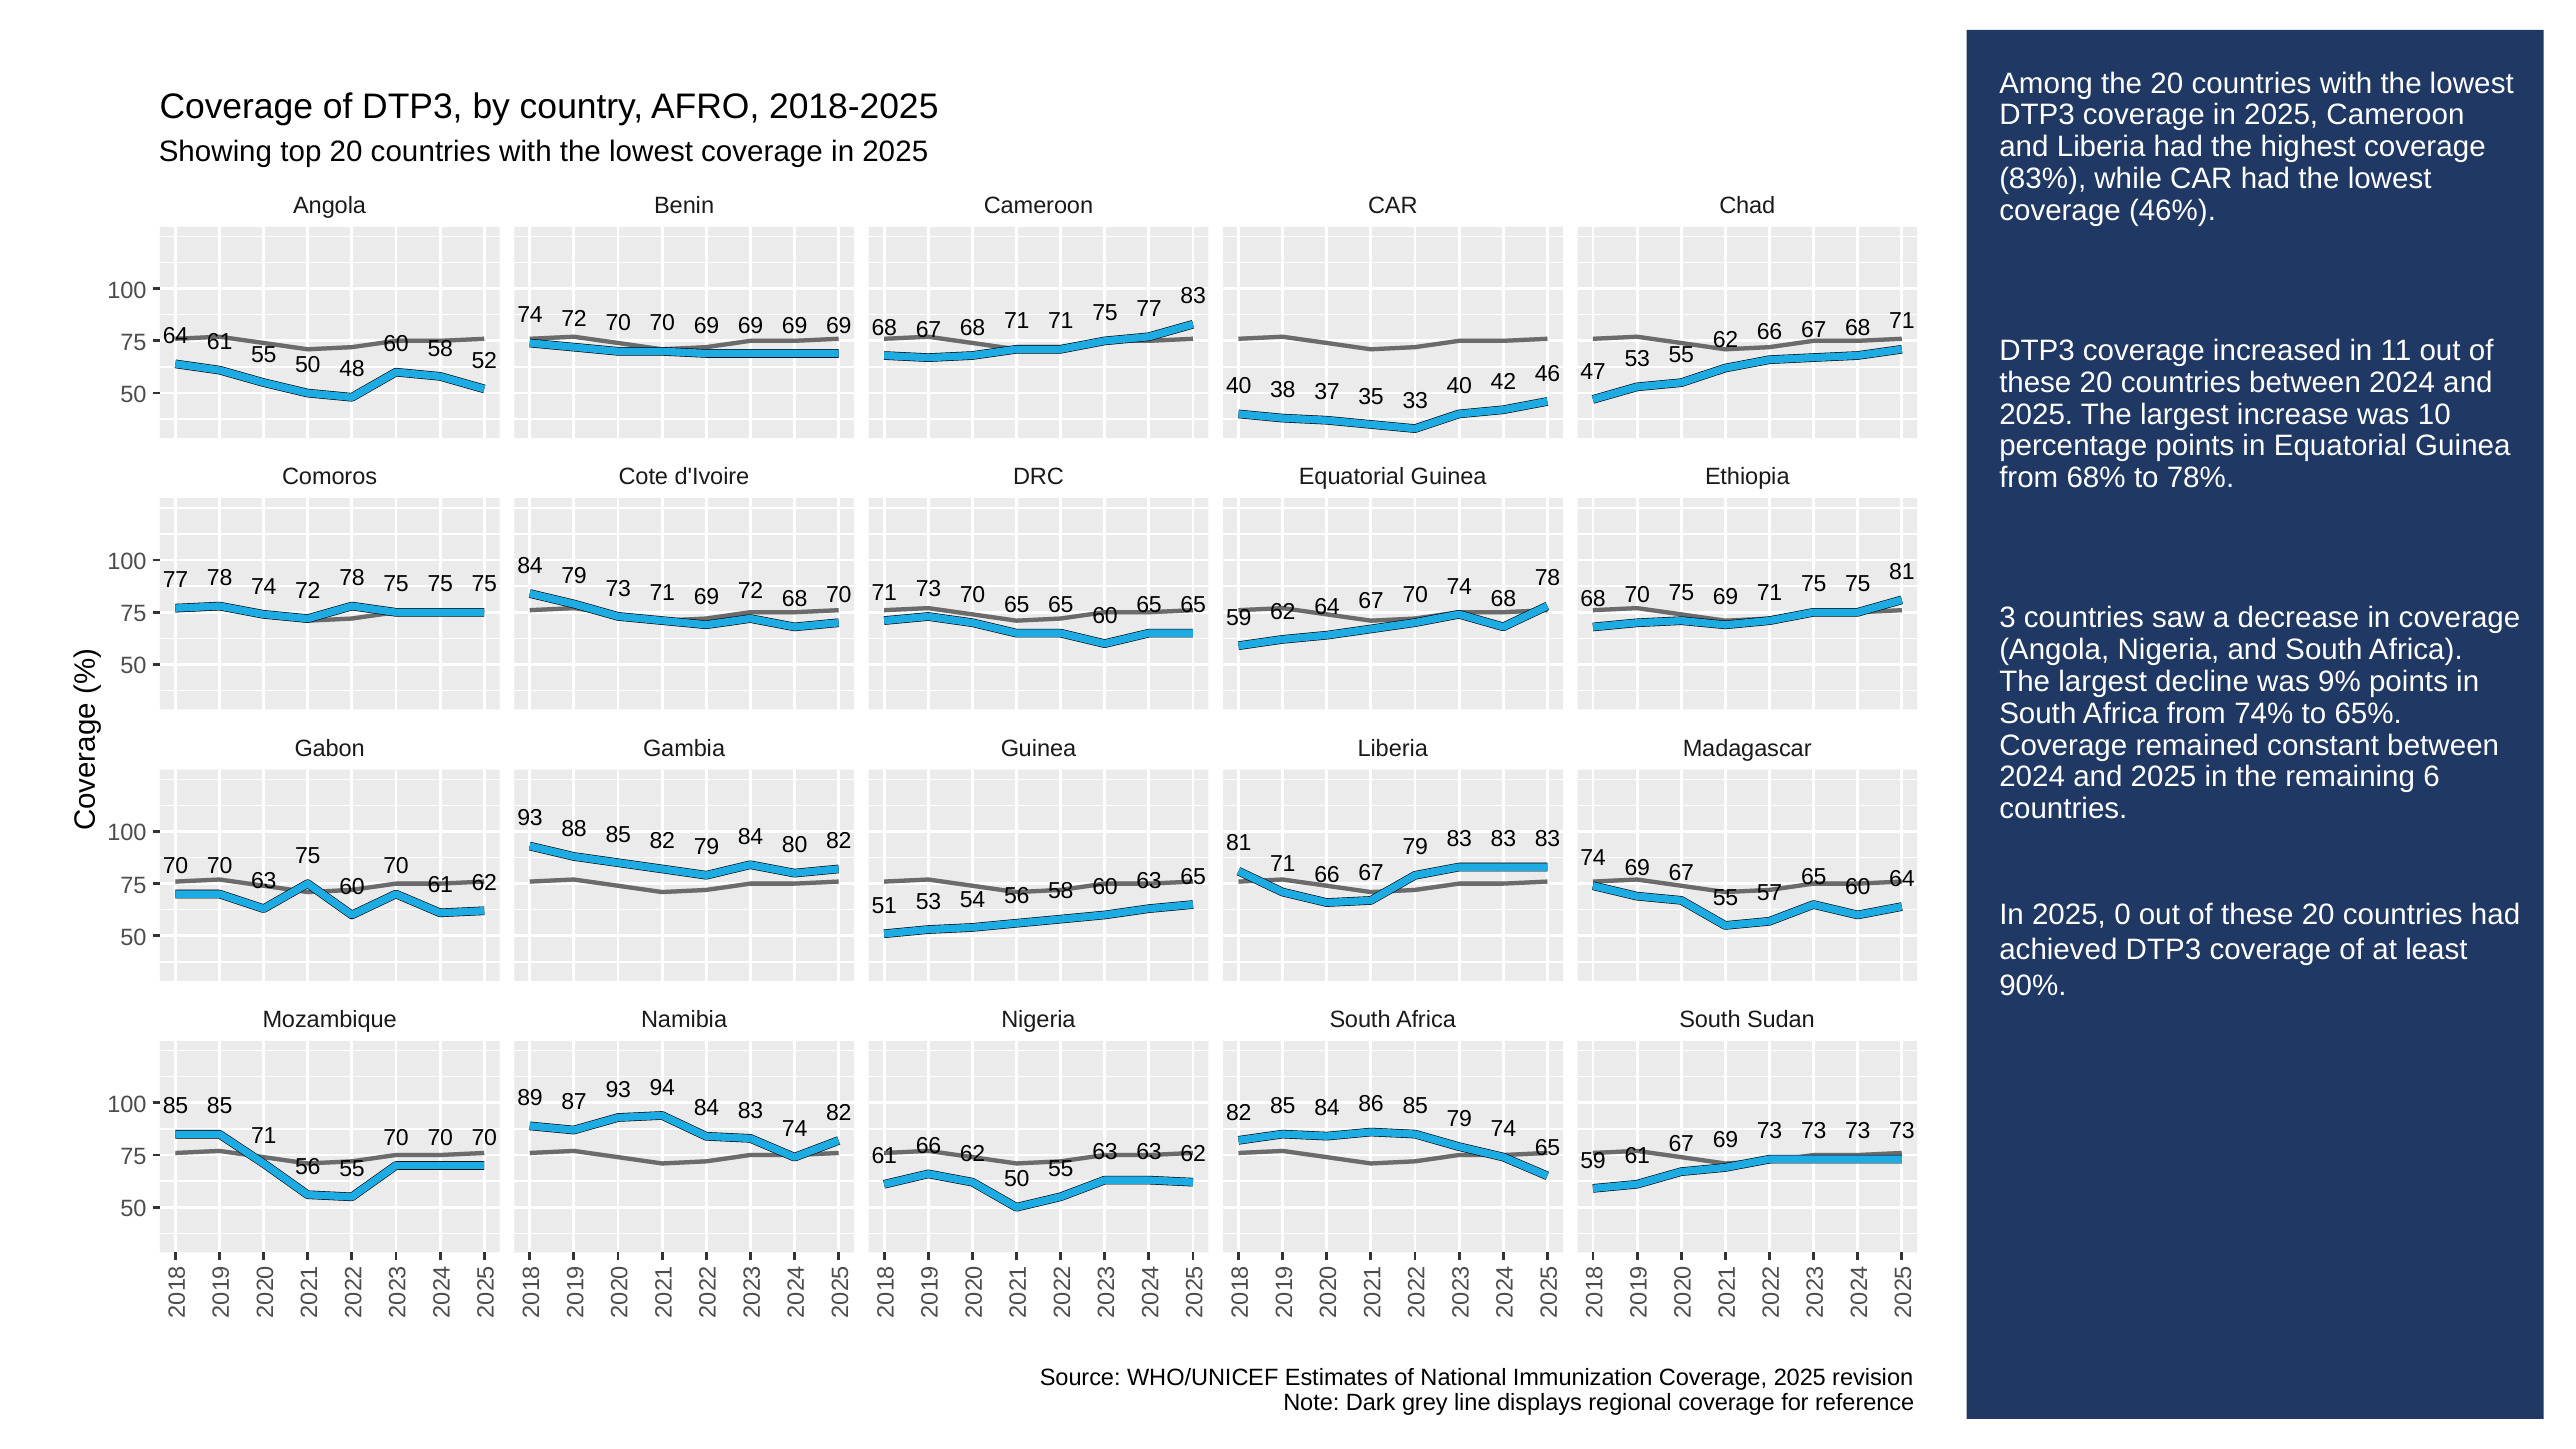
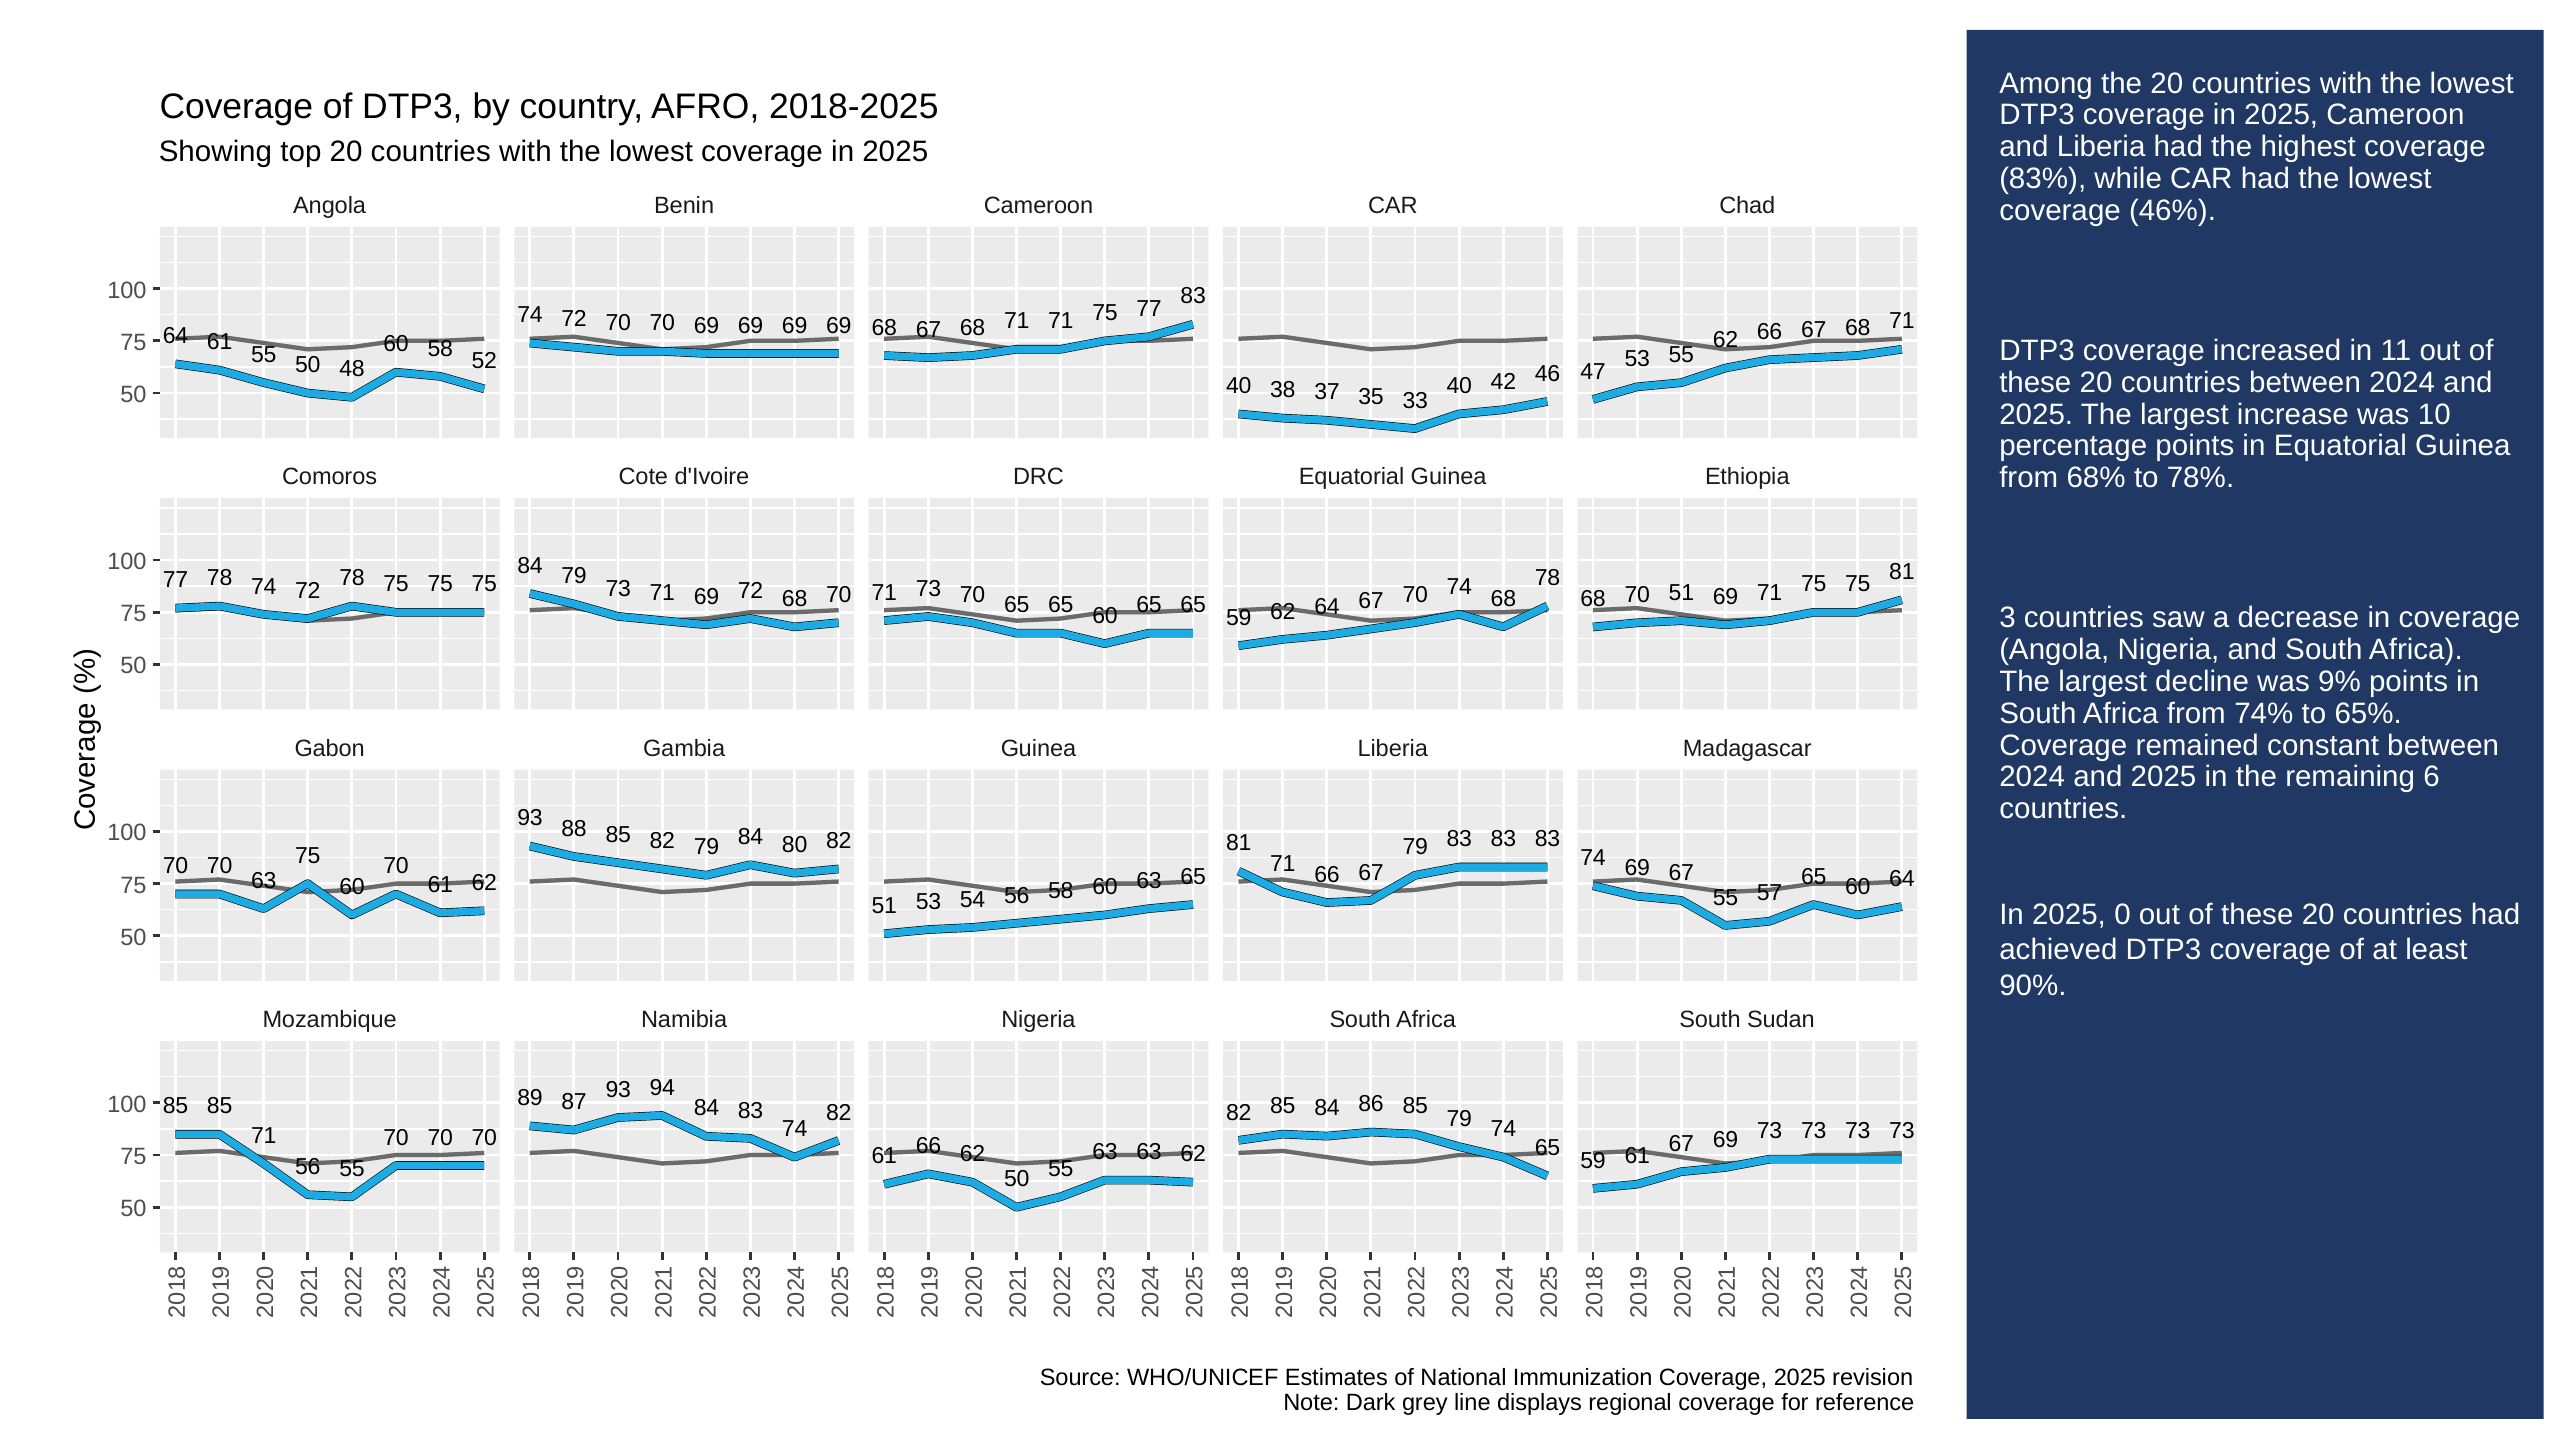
70 75: 75 -> 51
